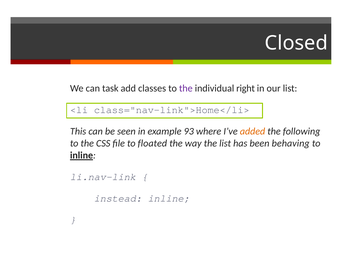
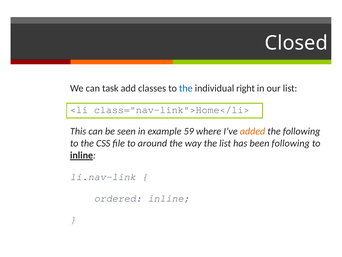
the at (186, 88) colour: purple -> blue
93: 93 -> 59
floated: floated -> around
been behaving: behaving -> following
instead: instead -> ordered
